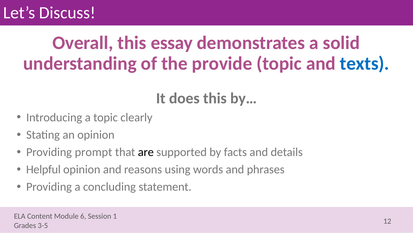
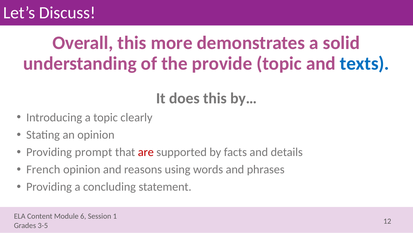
essay: essay -> more
are colour: black -> red
Helpful: Helpful -> French
